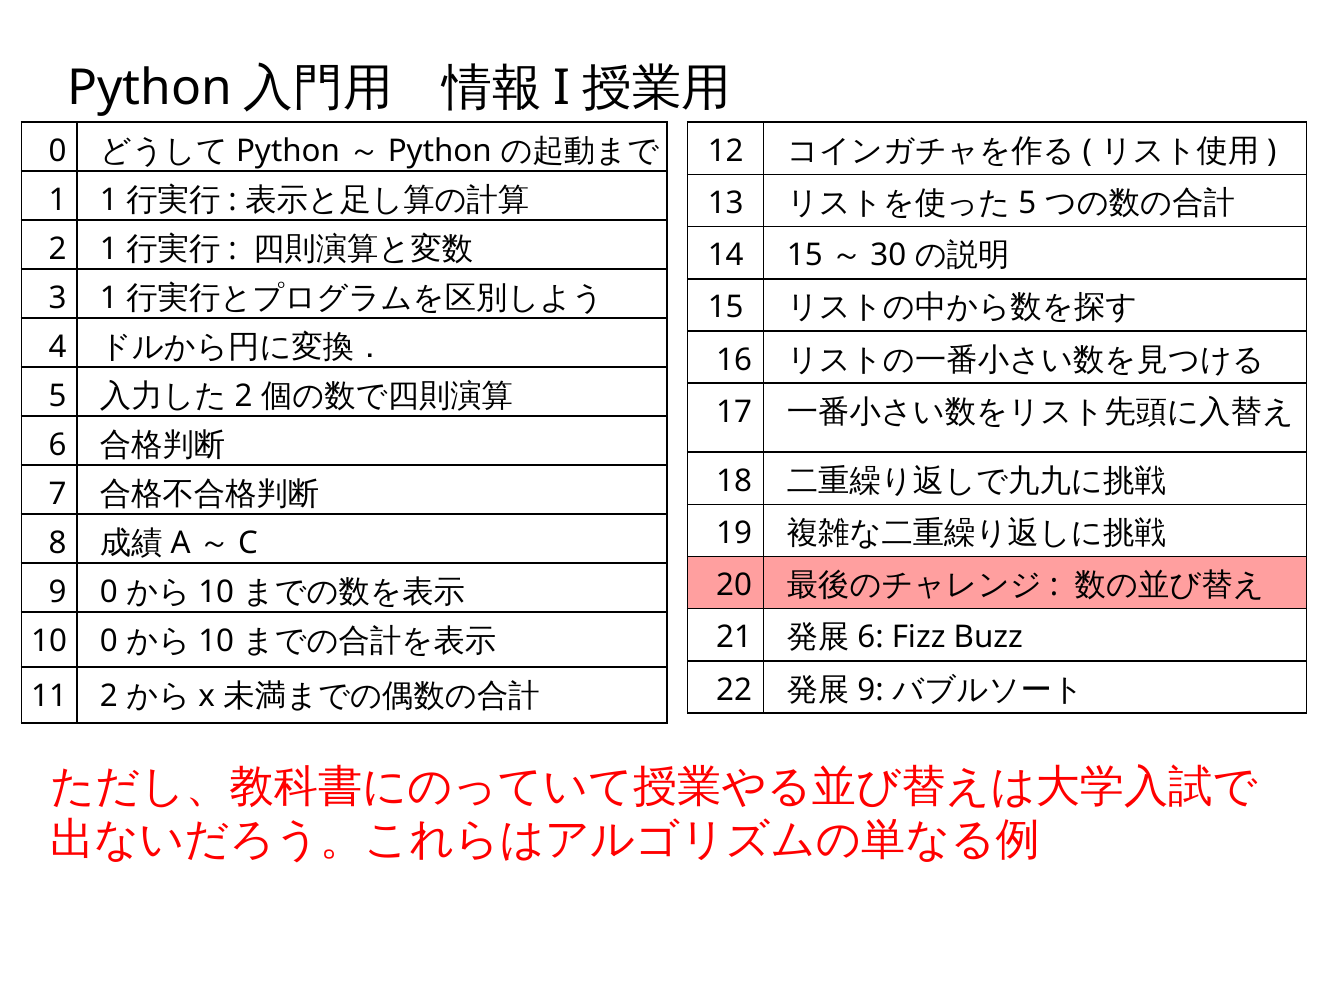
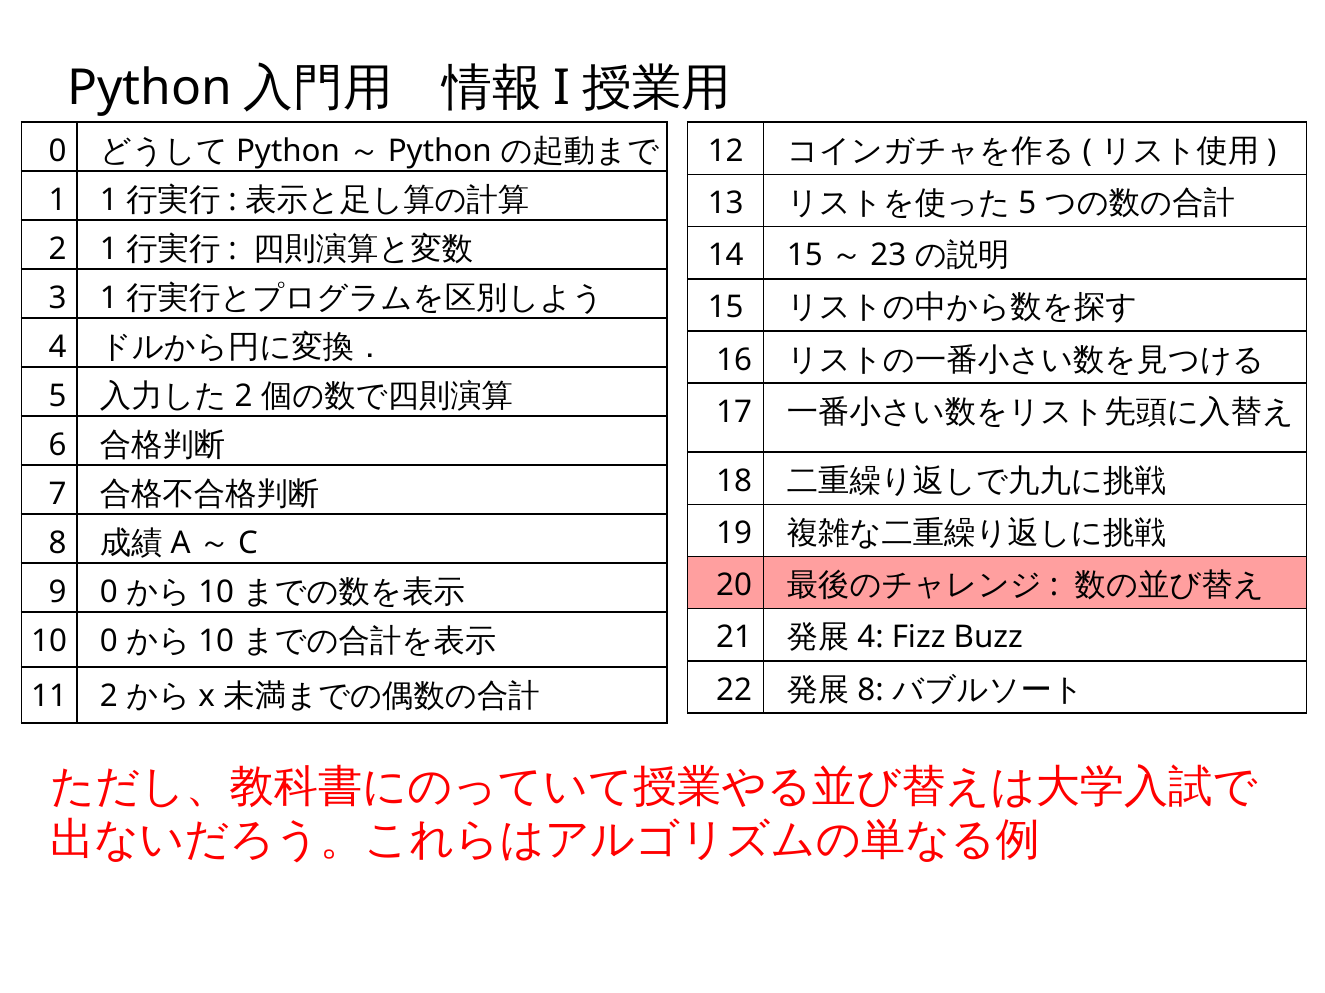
30: 30 -> 23
6 at (871, 638): 6 -> 4
9 at (871, 690): 9 -> 8
